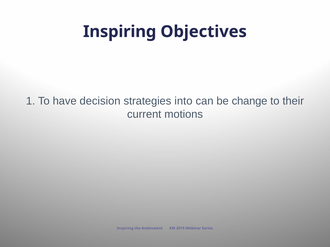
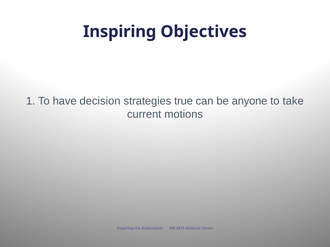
into: into -> true
change: change -> anyone
their: their -> take
